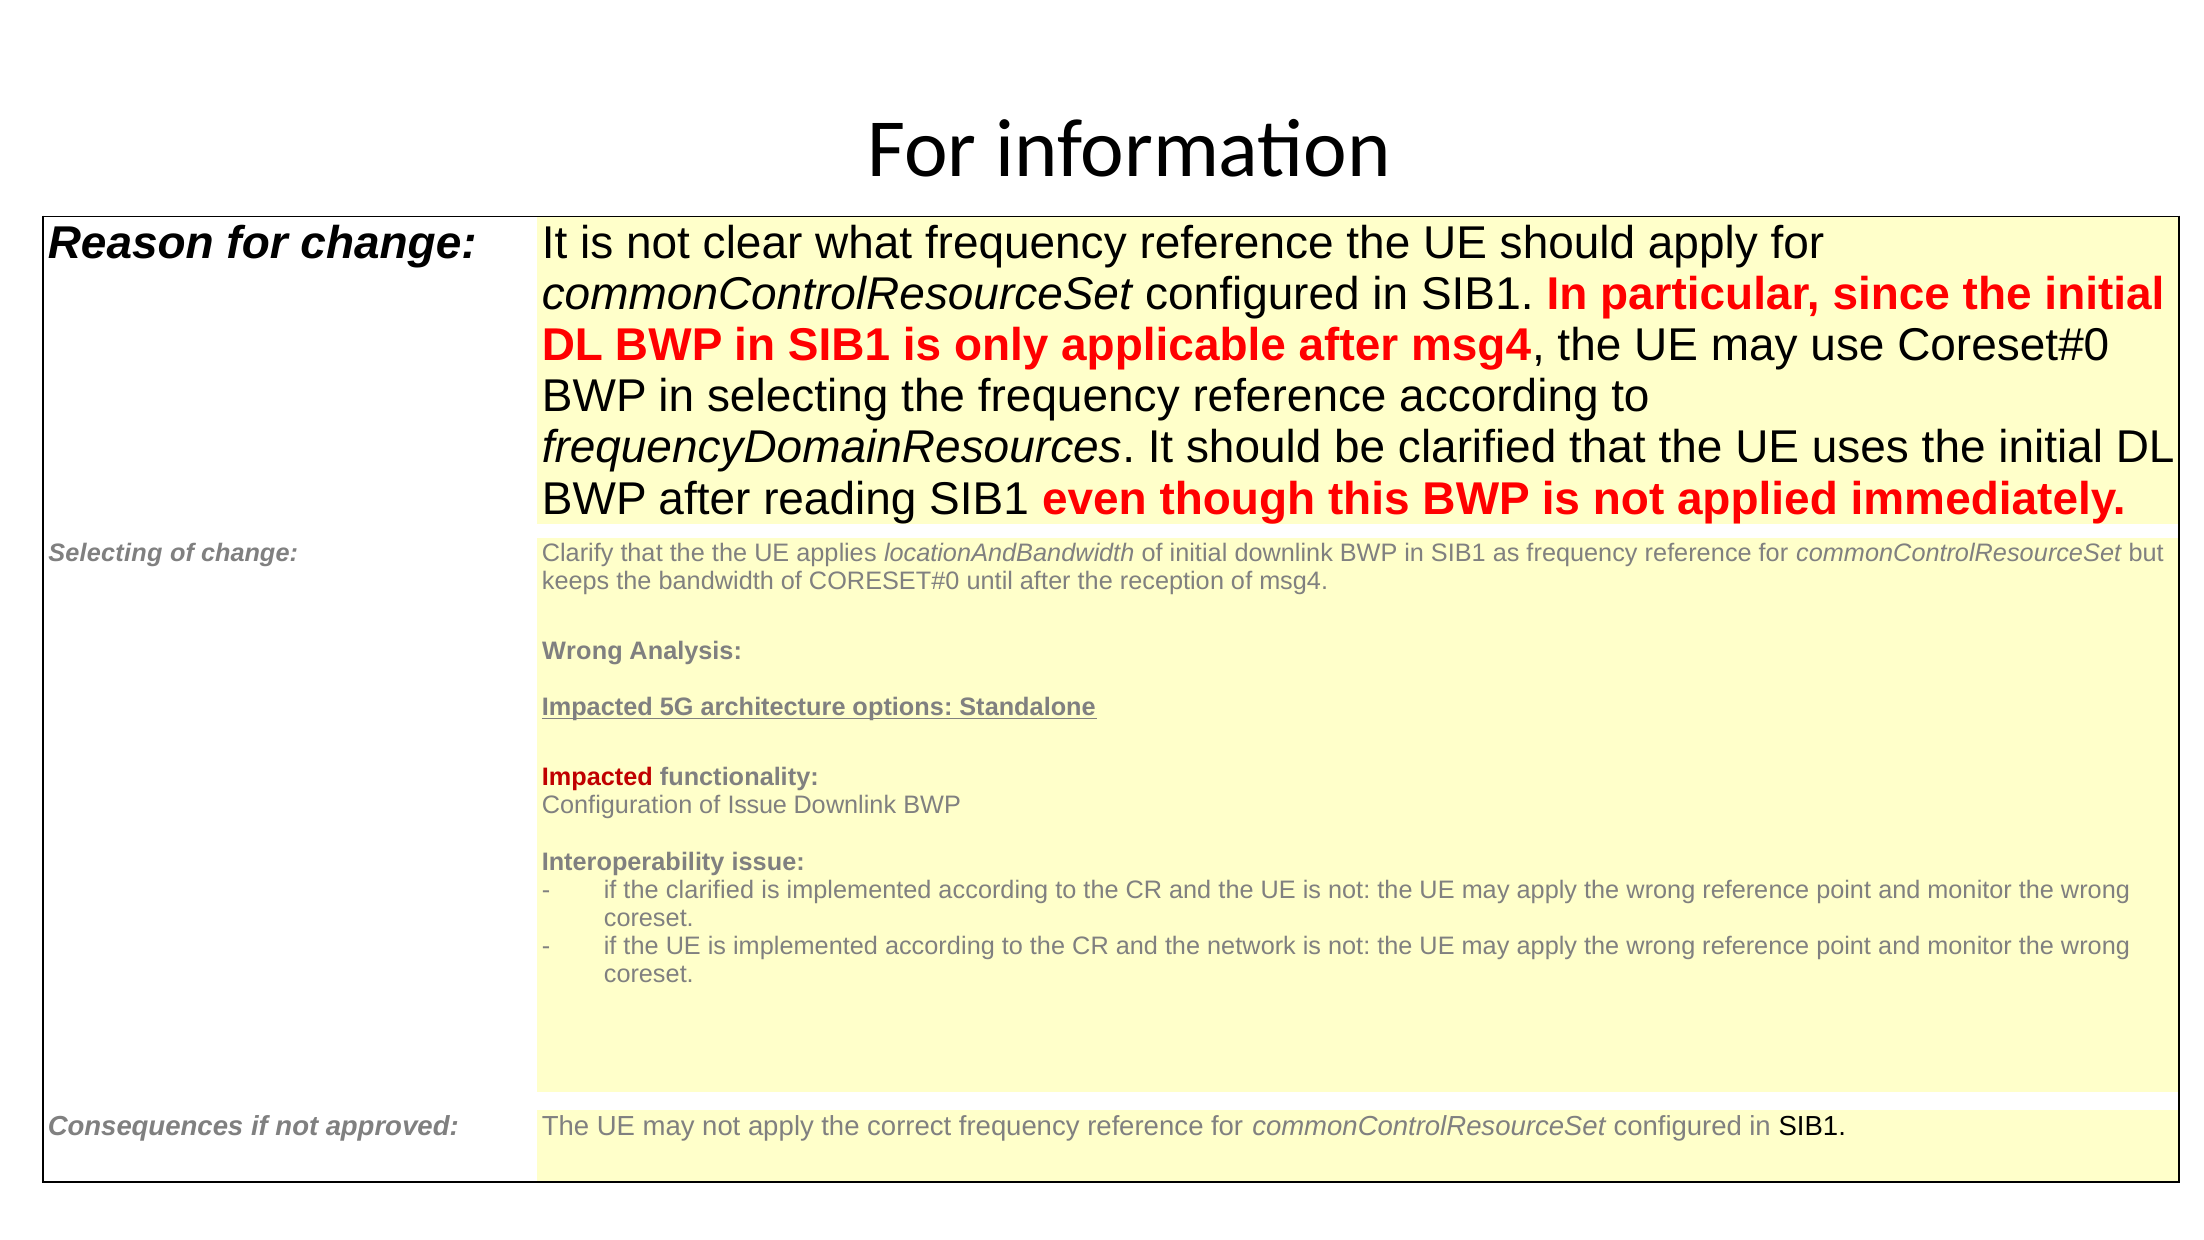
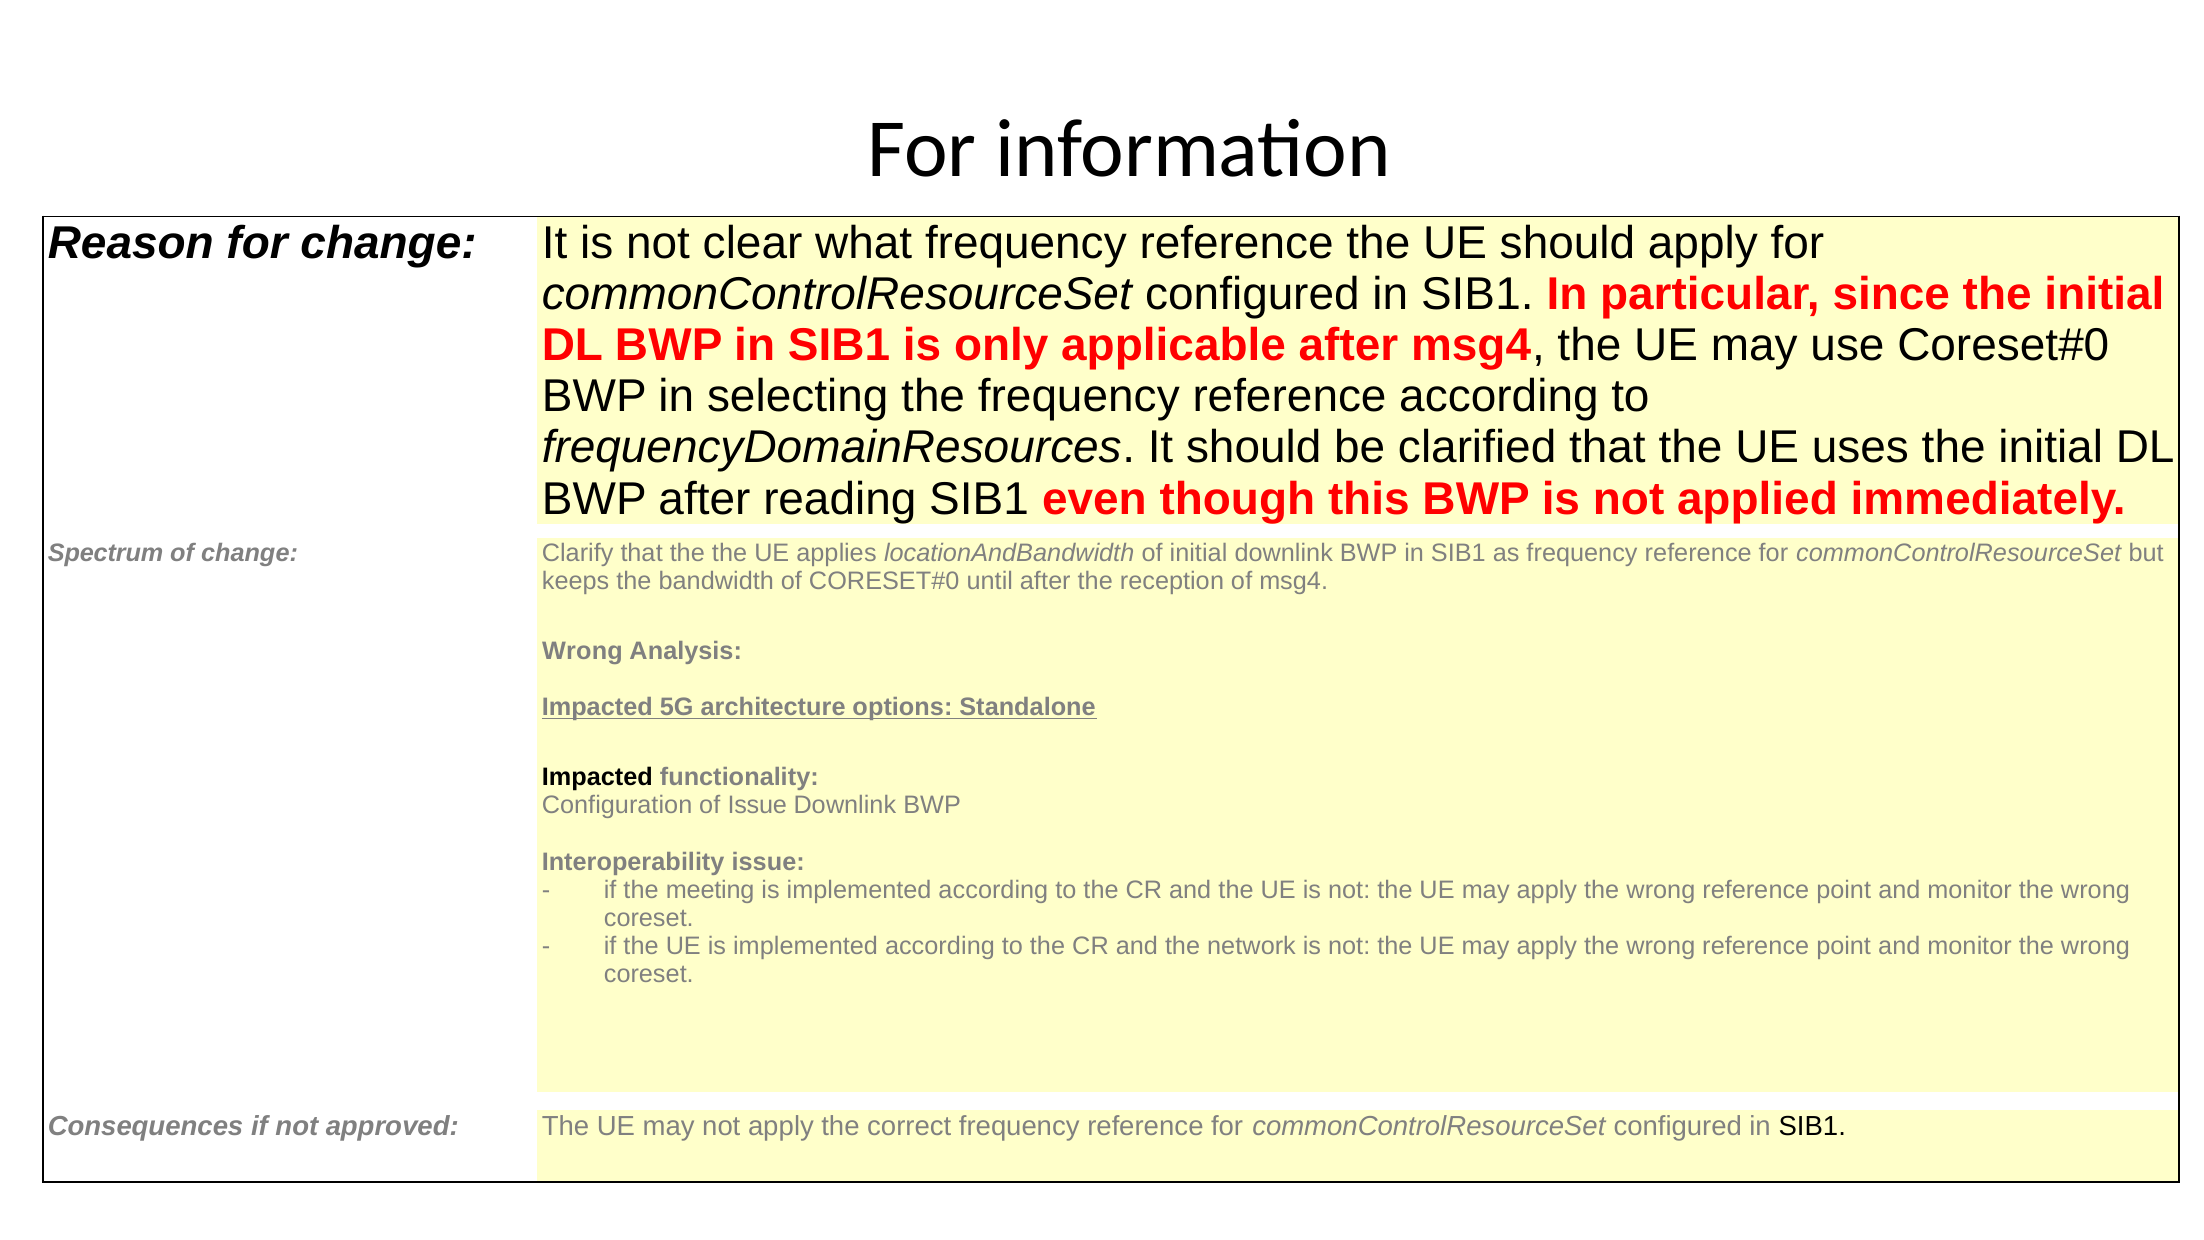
Selecting at (105, 553): Selecting -> Spectrum
Impacted at (597, 777) colour: red -> black
the clarified: clarified -> meeting
